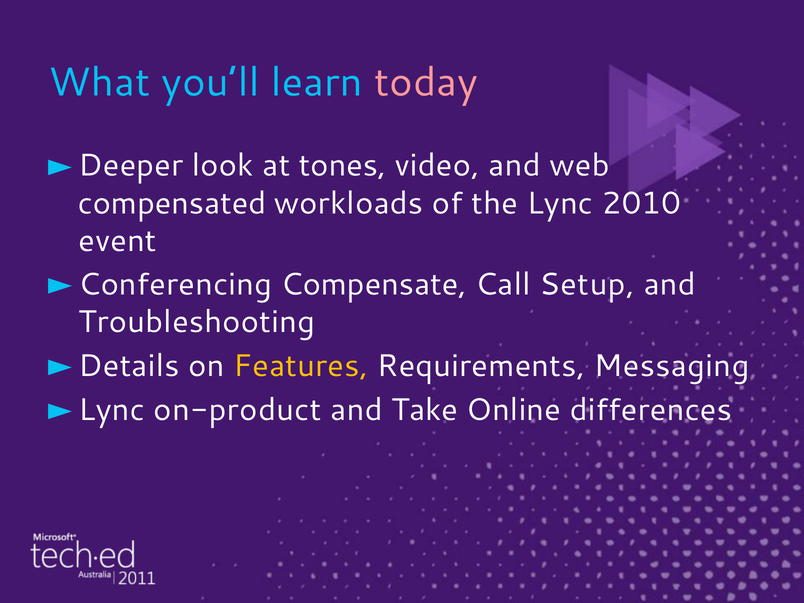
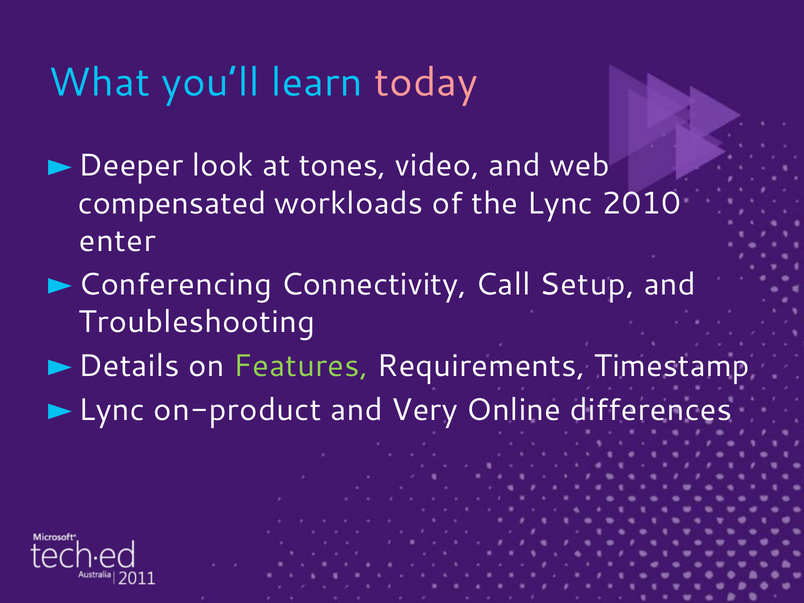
event: event -> enter
Compensate: Compensate -> Connectivity
Features colour: yellow -> light green
Messaging: Messaging -> Timestamp
Take: Take -> Very
